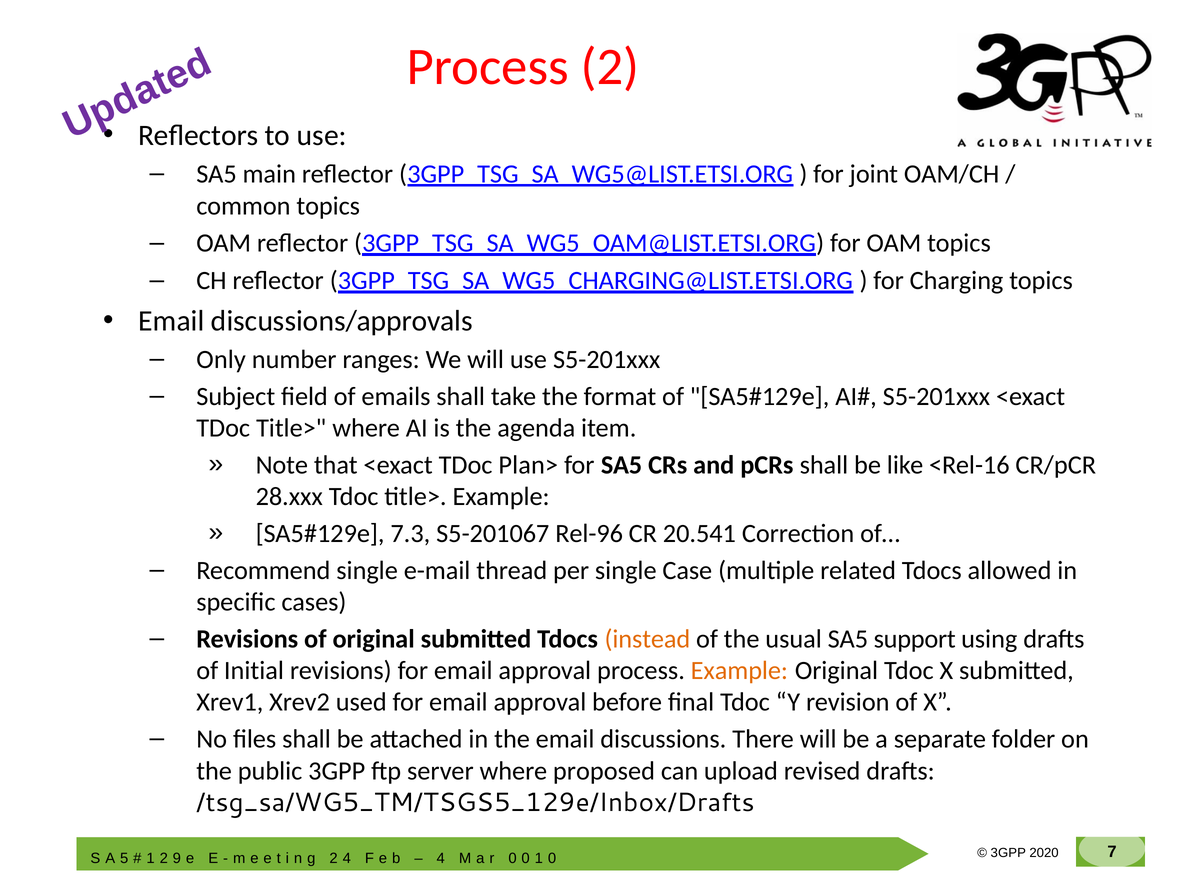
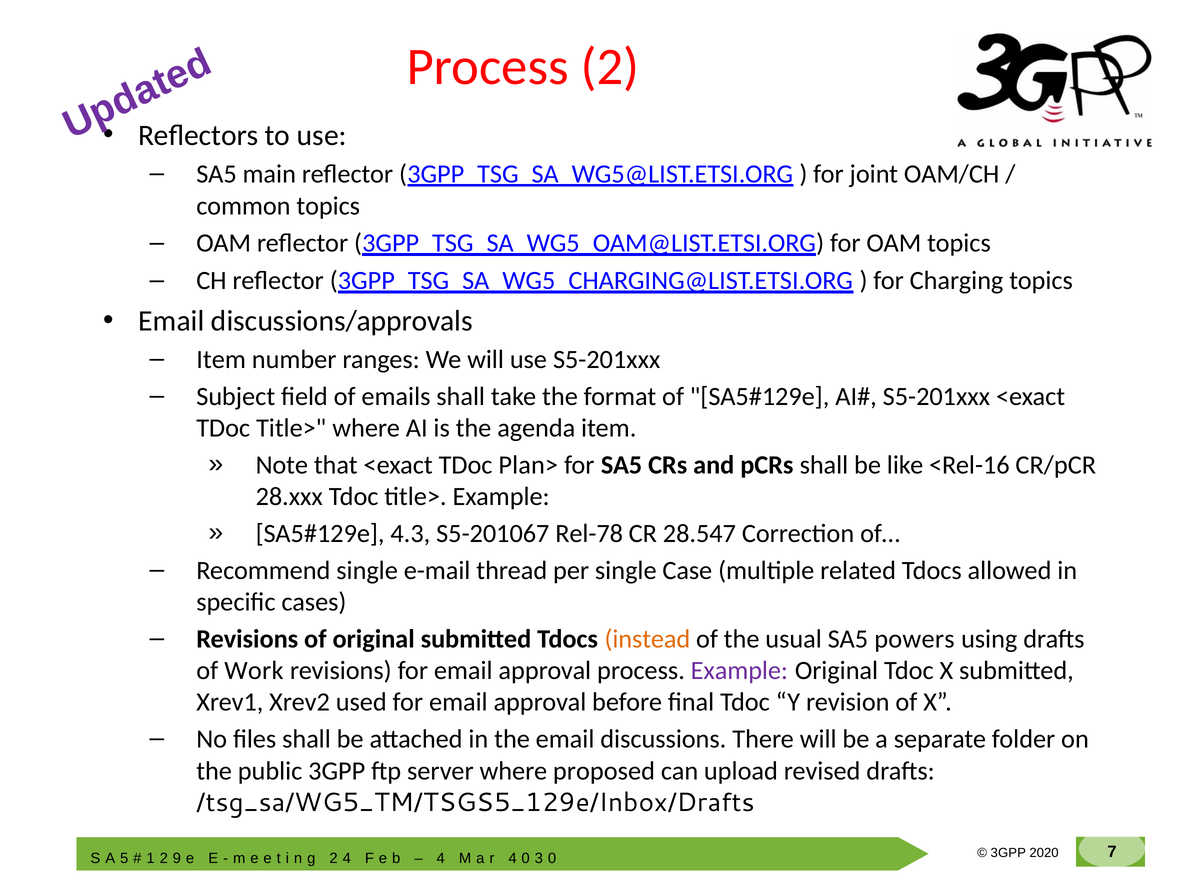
Only at (221, 359): Only -> Item
7.3: 7.3 -> 4.3
Rel-96: Rel-96 -> Rel-78
20.541: 20.541 -> 28.547
support: support -> powers
Initial: Initial -> Work
Example at (739, 670) colour: orange -> purple
0 at (513, 858): 0 -> 4
1 at (539, 858): 1 -> 3
